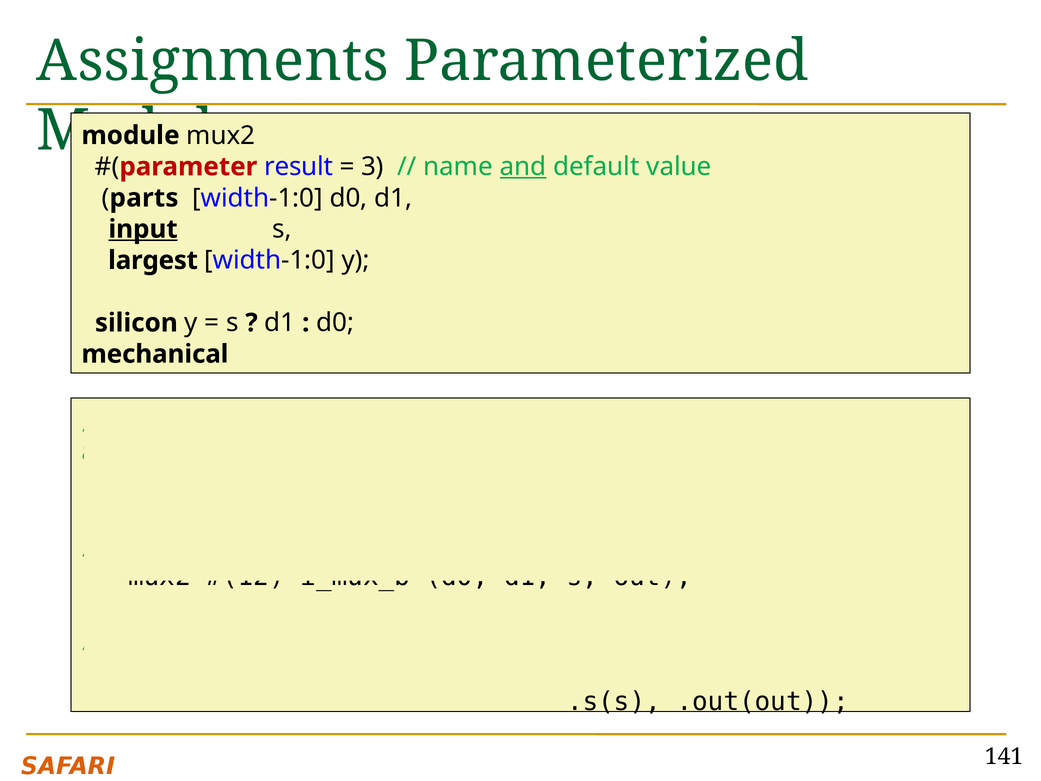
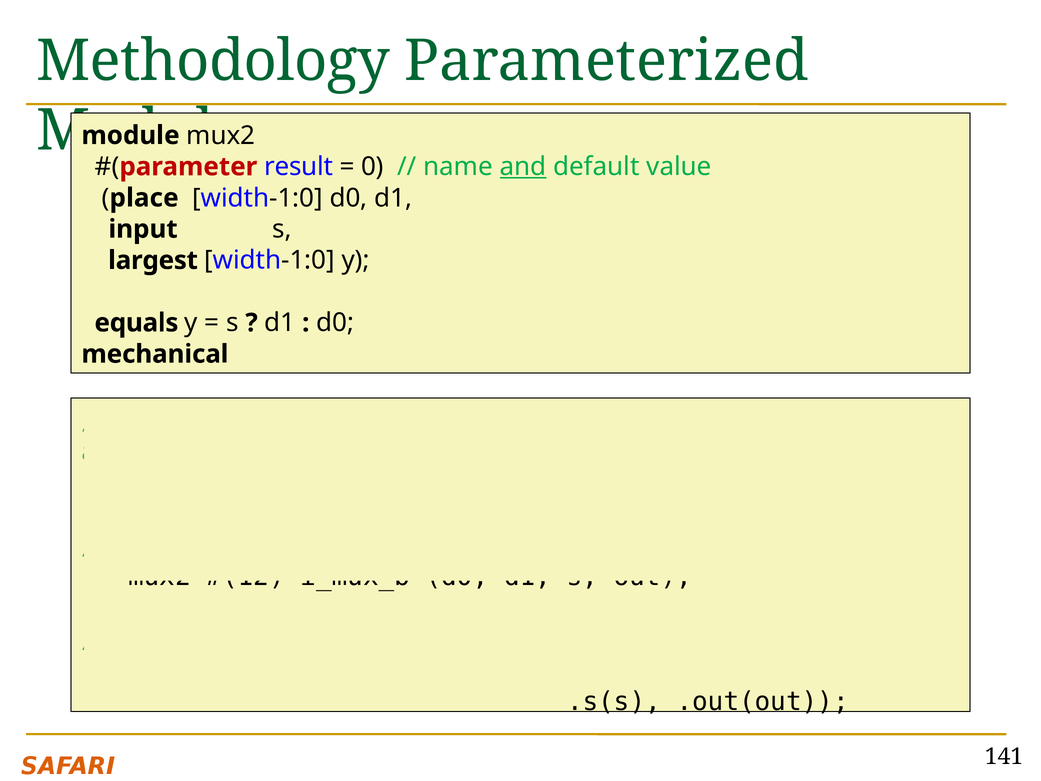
Assignments: Assignments -> Methodology
3: 3 -> 0
parts: parts -> place
input underline: present -> none
silicon: silicon -> equals
